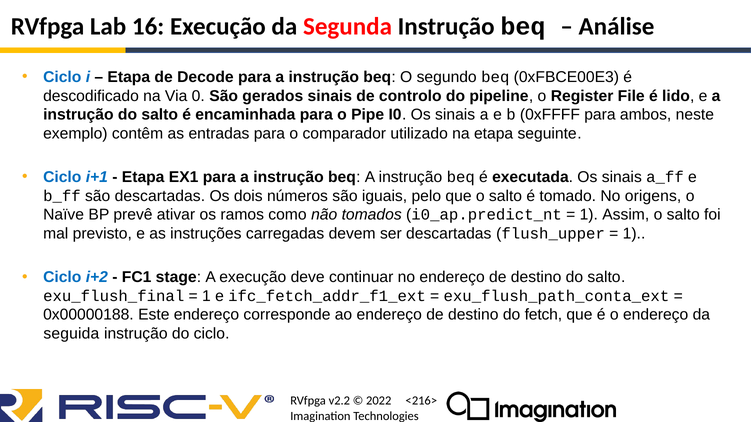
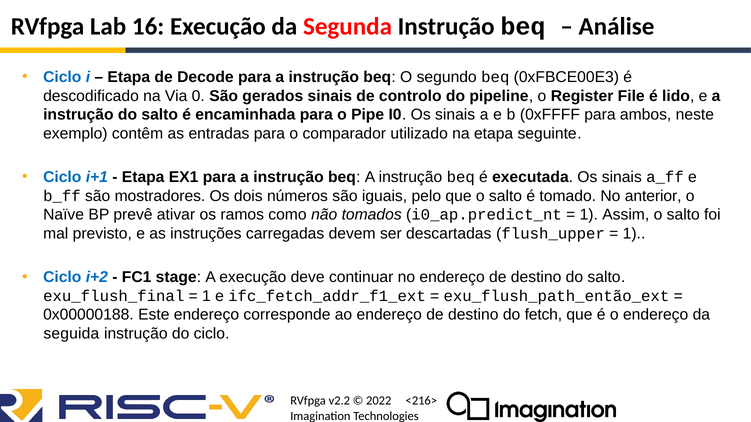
são descartadas: descartadas -> mostradores
origens: origens -> anterior
exu_flush_path_conta_ext: exu_flush_path_conta_ext -> exu_flush_path_então_ext
